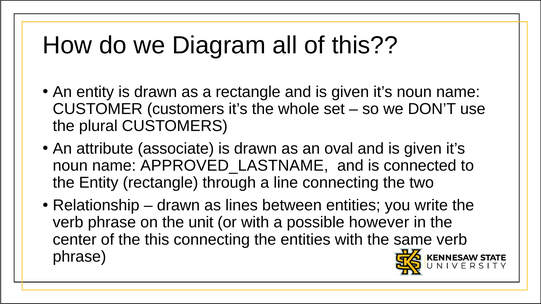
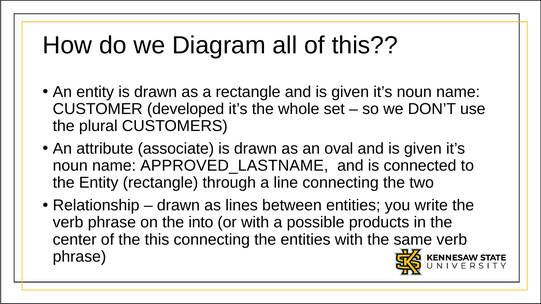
CUSTOMER customers: customers -> developed
unit: unit -> into
however: however -> products
